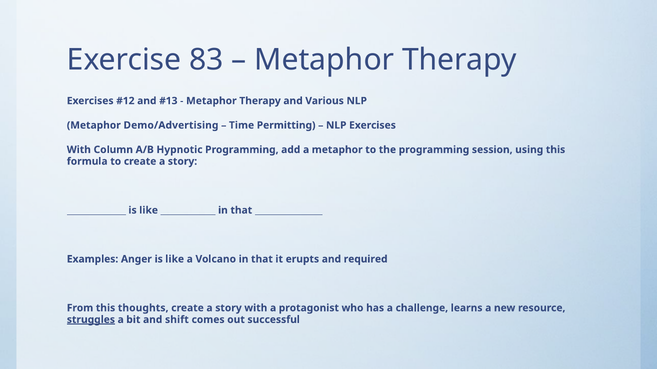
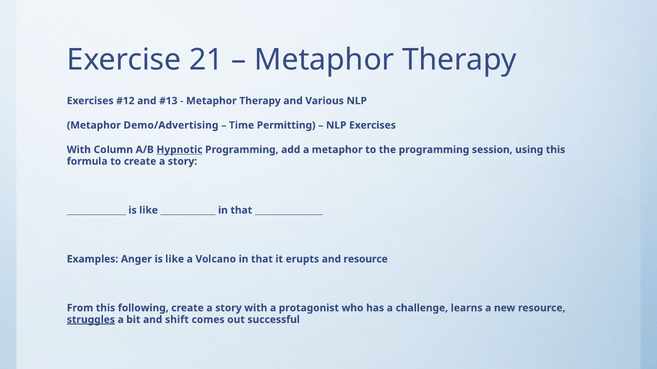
83: 83 -> 21
Hypnotic underline: none -> present
and required: required -> resource
thoughts: thoughts -> following
